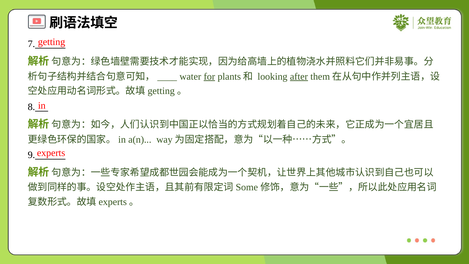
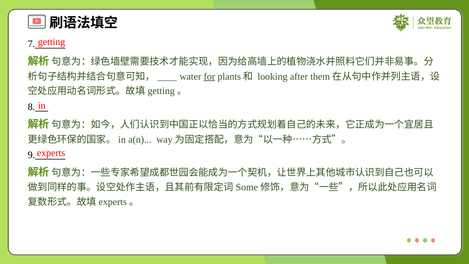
after underline: present -> none
